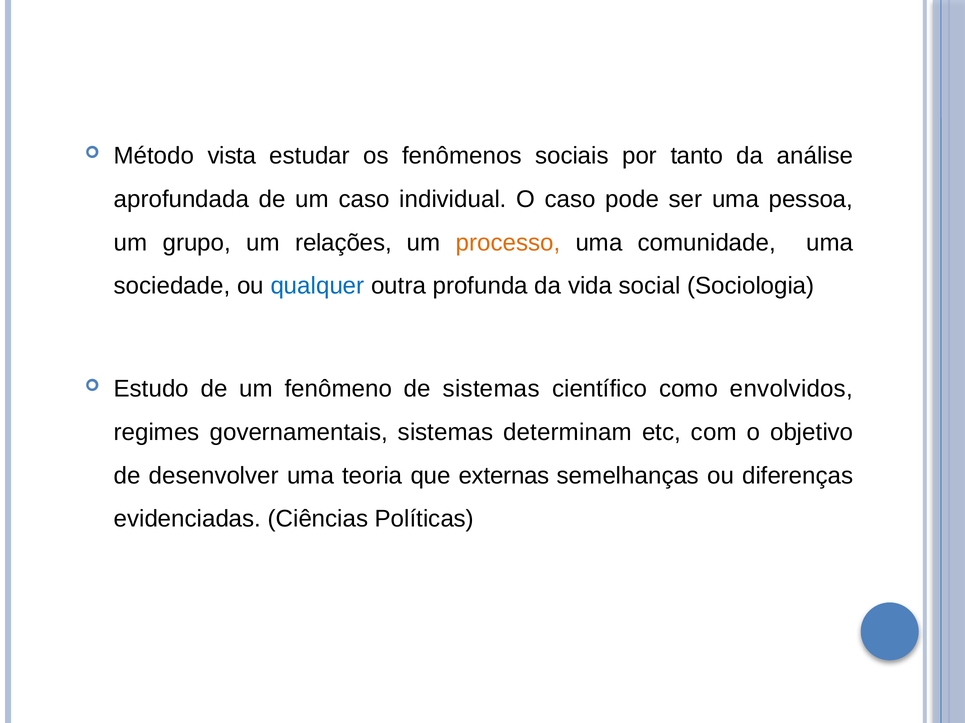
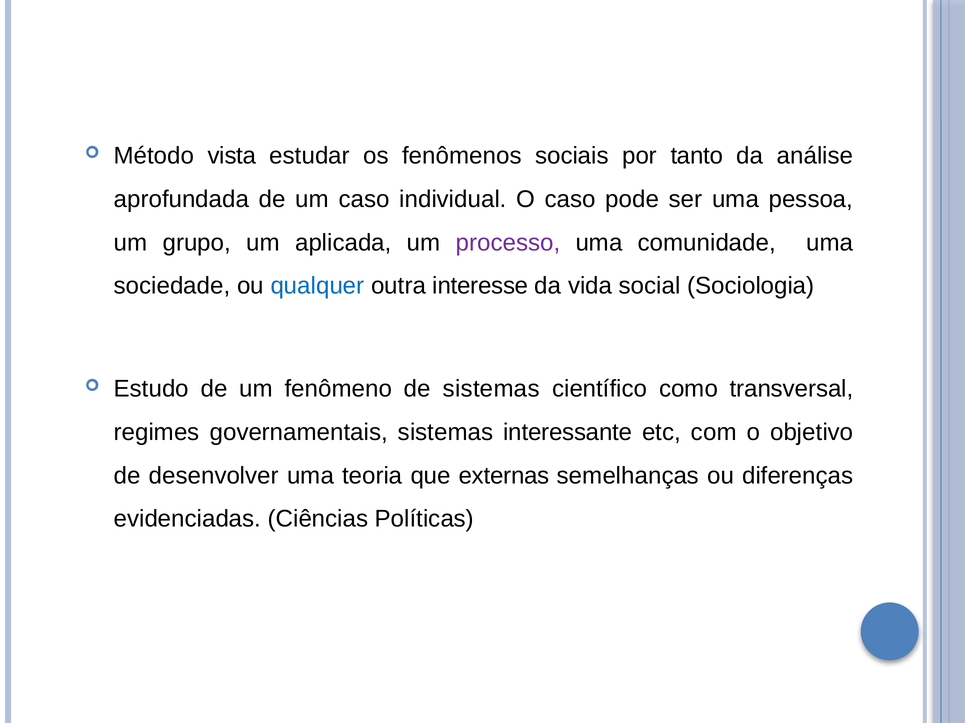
relações: relações -> aplicada
processo colour: orange -> purple
profunda: profunda -> interesse
envolvidos: envolvidos -> transversal
determinam: determinam -> interessante
